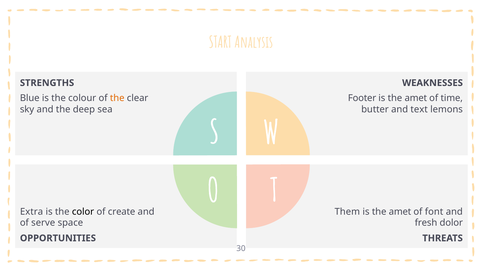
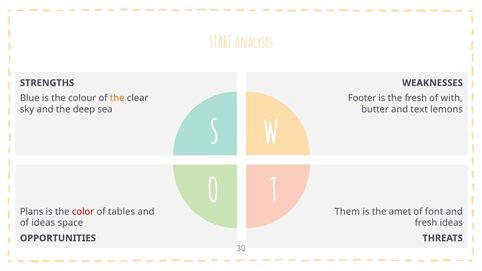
amet at (416, 98): amet -> fresh
time: time -> with
Extra: Extra -> Plans
color colour: black -> red
create: create -> tables
of serve: serve -> ideas
fresh dolor: dolor -> ideas
